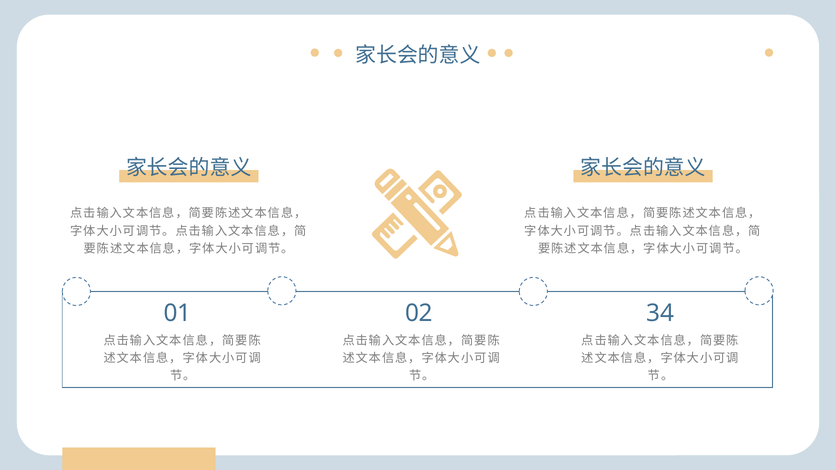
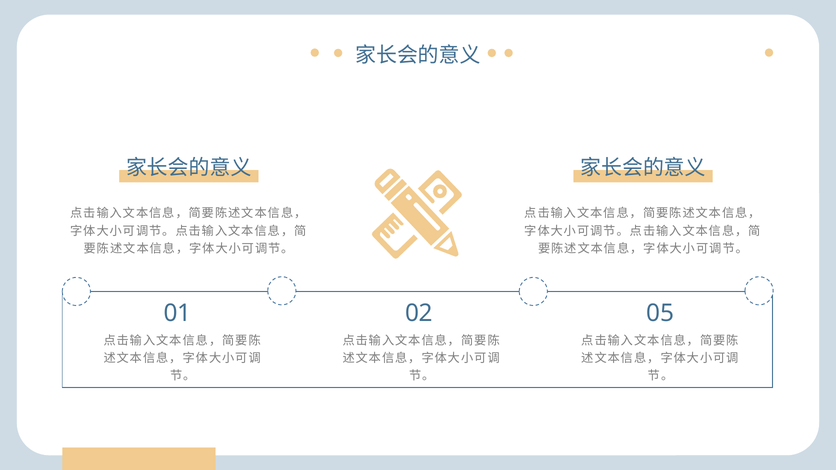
34: 34 -> 05
